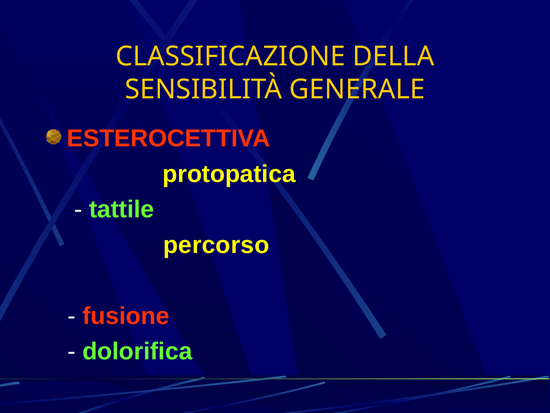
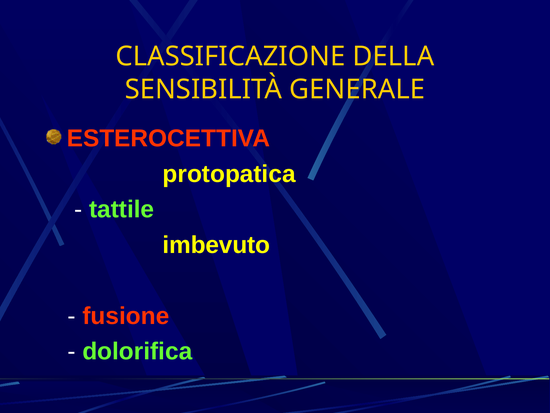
percorso: percorso -> imbevuto
